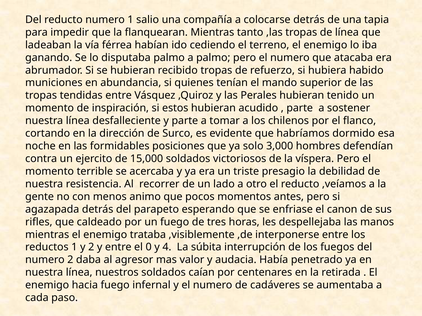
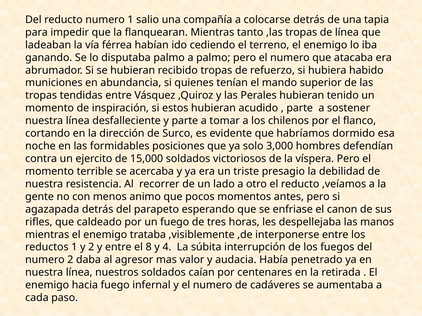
0: 0 -> 8
